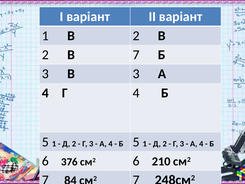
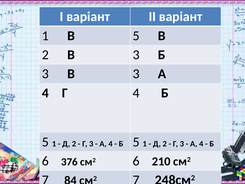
1 В 2: 2 -> 5
2 В 7: 7 -> 3
